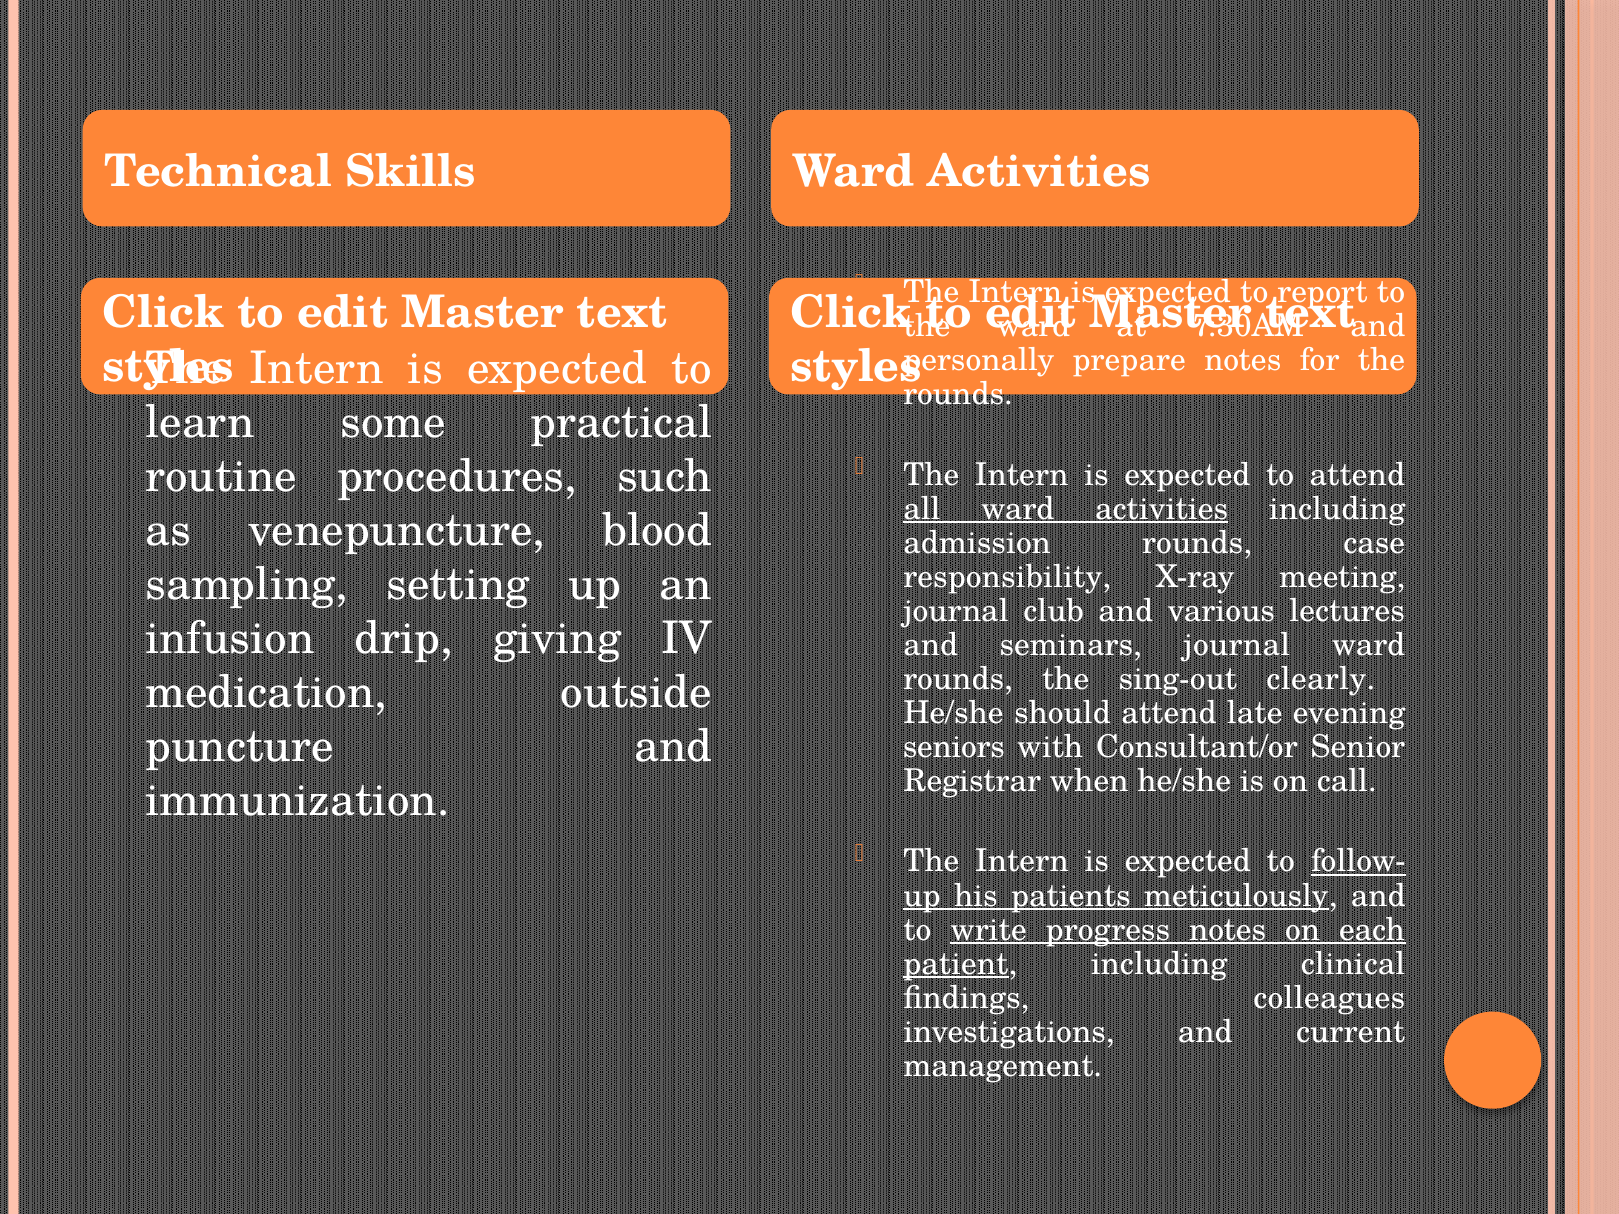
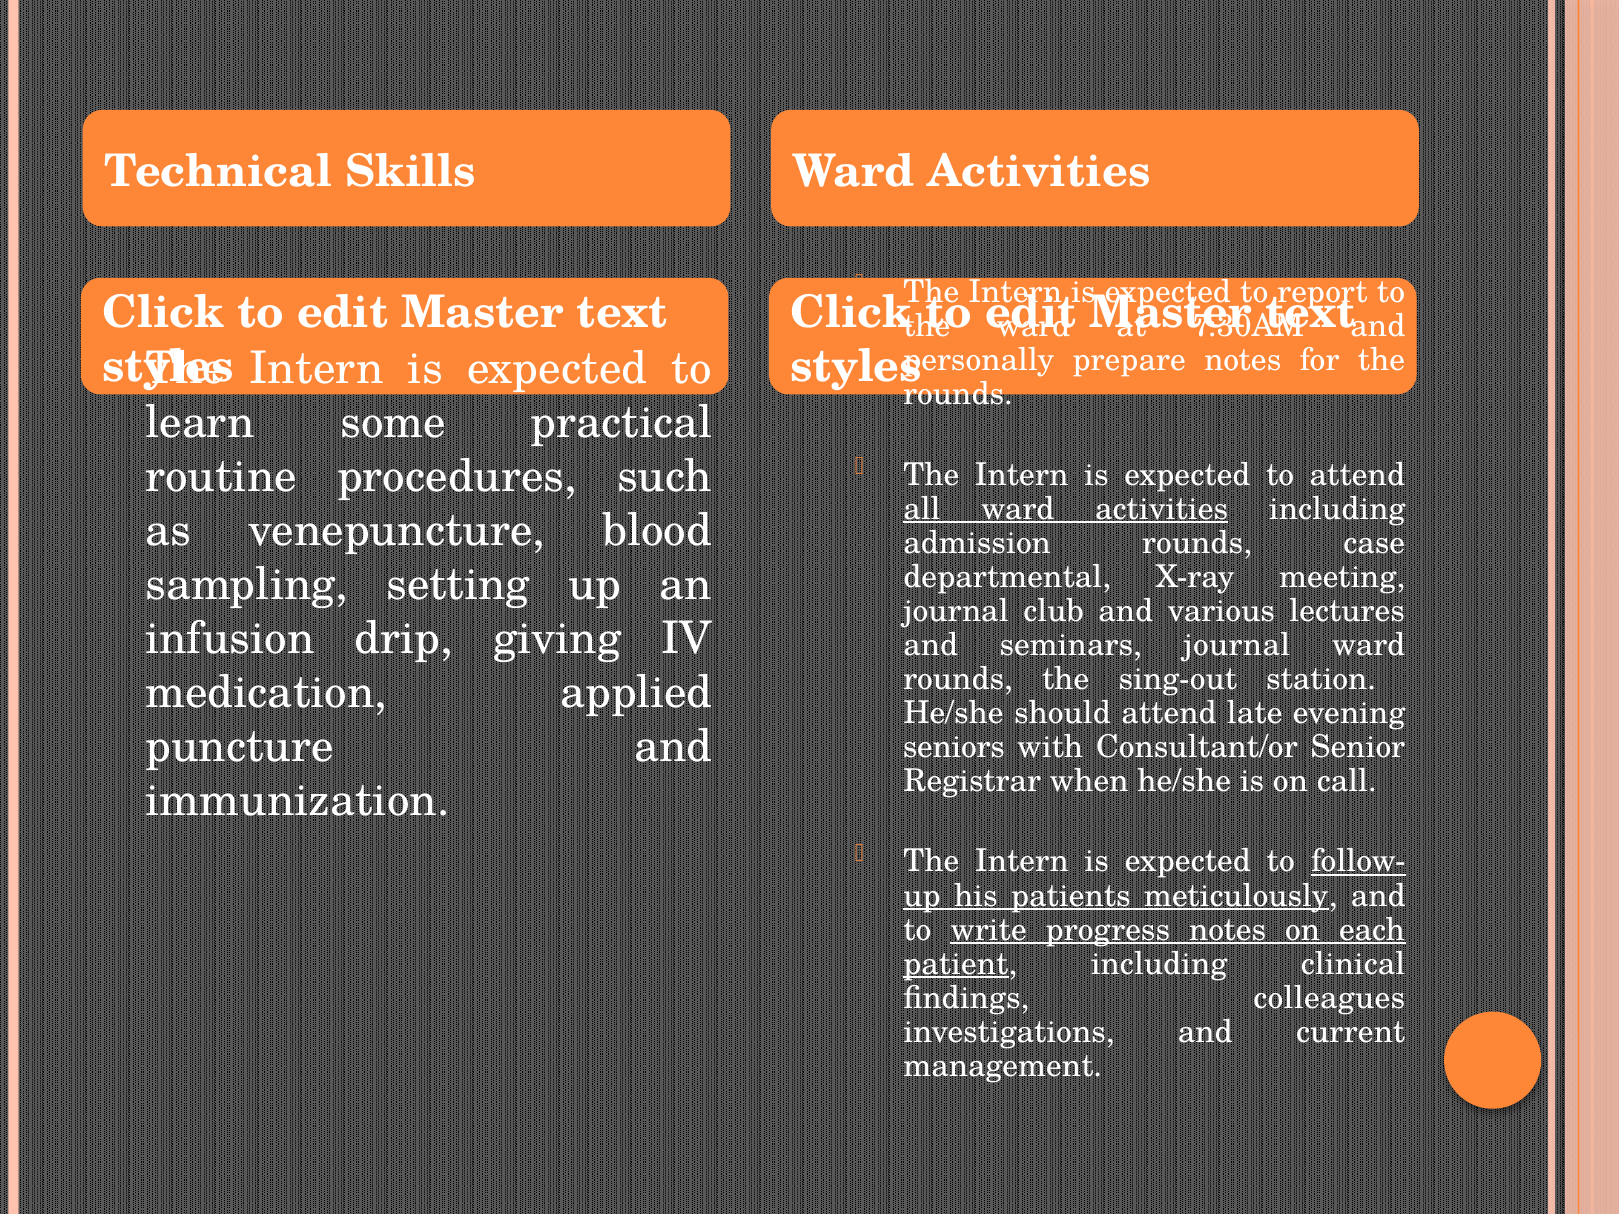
responsibility: responsibility -> departmental
clearly: clearly -> station
outside: outside -> applied
